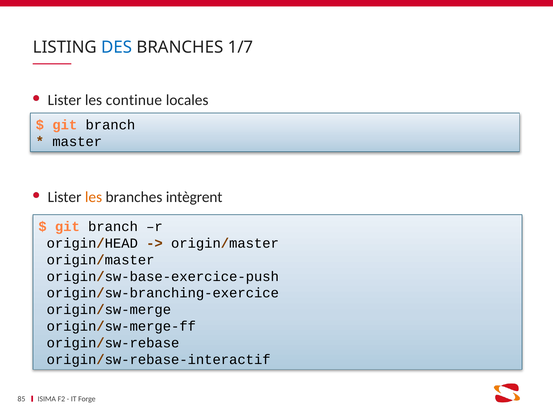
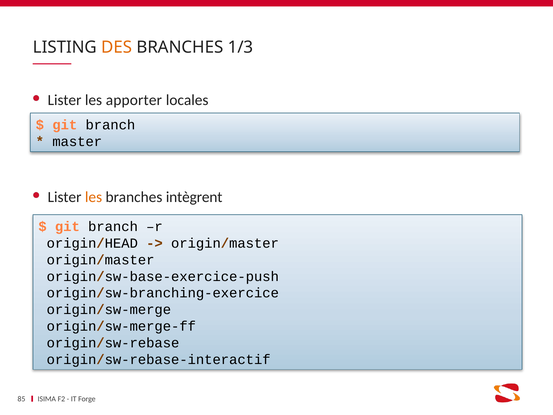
DES colour: blue -> orange
1/7: 1/7 -> 1/3
continue: continue -> apporter
